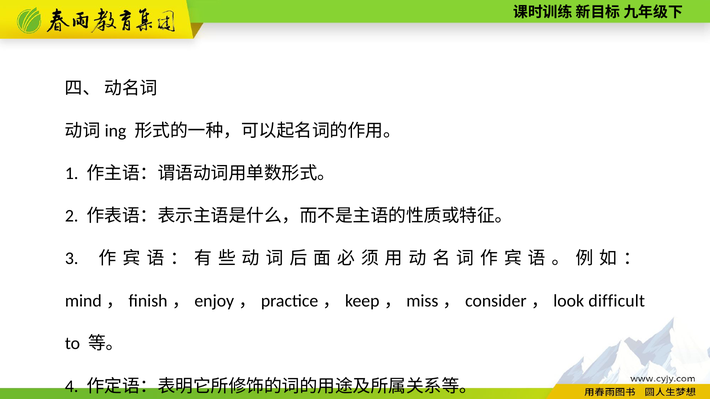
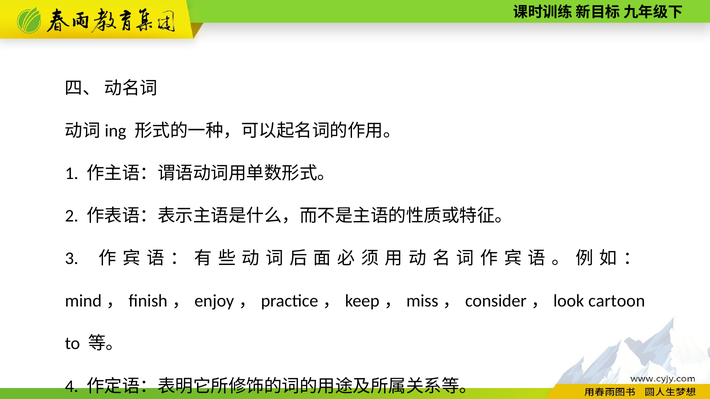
difficult: difficult -> cartoon
